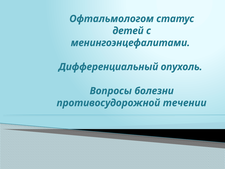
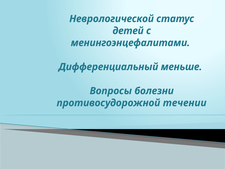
Офтальмологом: Офтальмологом -> Неврологической
опухоль: опухоль -> меньше
